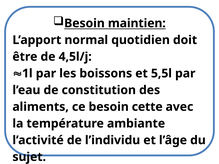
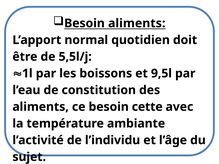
Besoin maintien: maintien -> aliments
4,5l/j: 4,5l/j -> 5,5l/j
5,5l: 5,5l -> 9,5l
